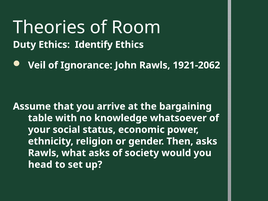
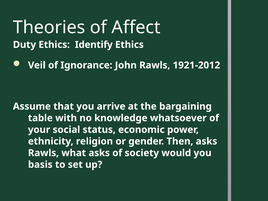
Room: Room -> Affect
1921-2062: 1921-2062 -> 1921-2012
head: head -> basis
